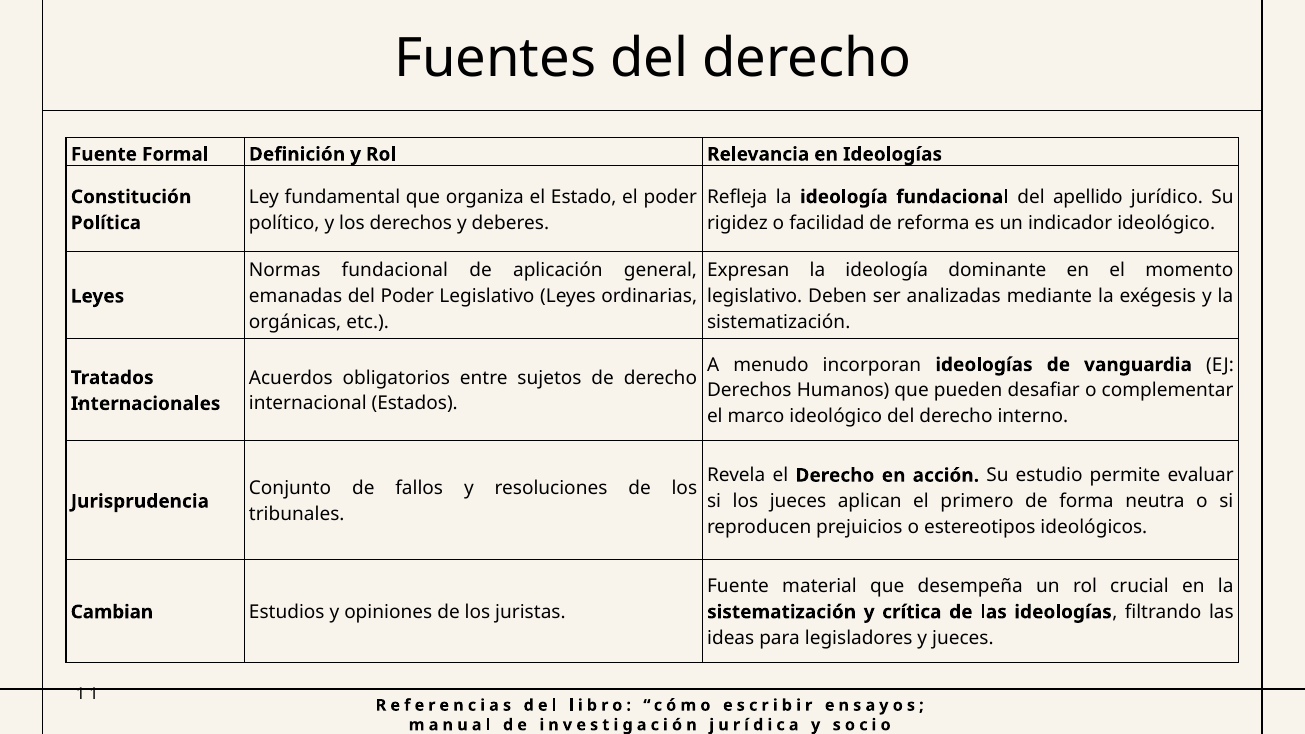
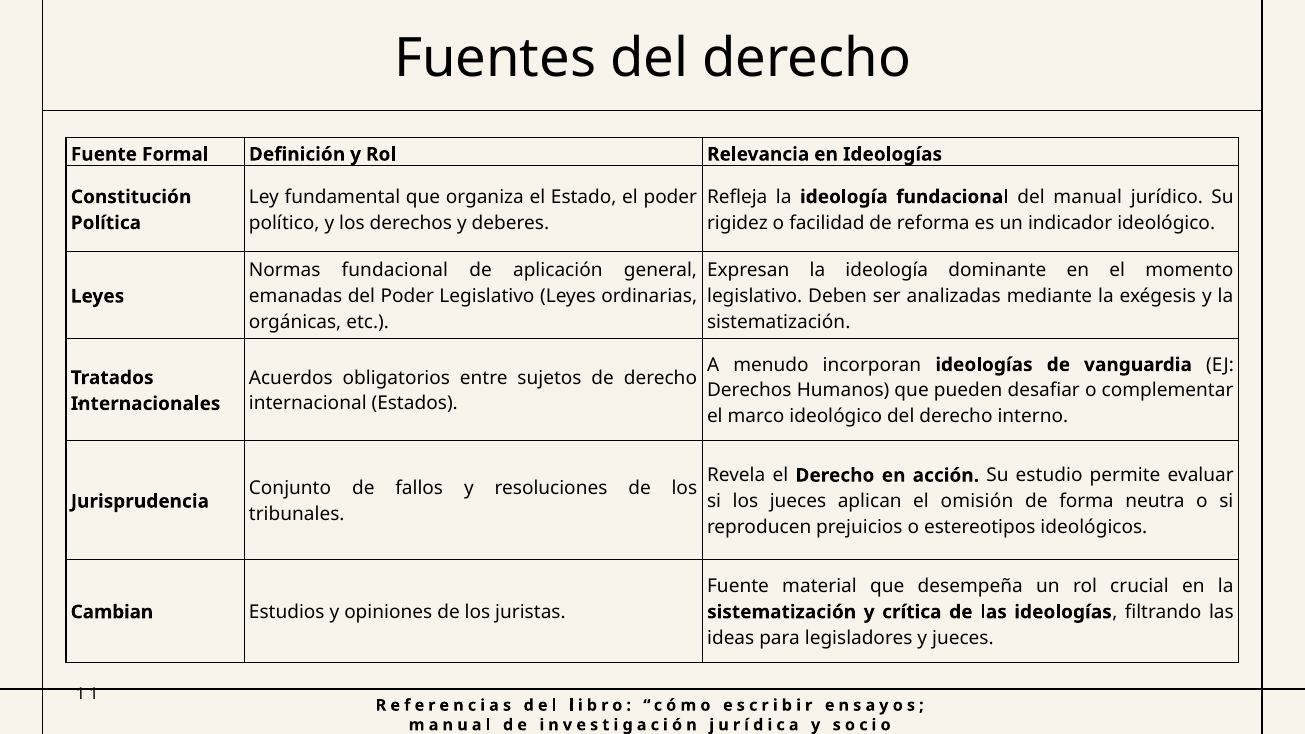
del apellido: apellido -> manual
primero: primero -> omisión
